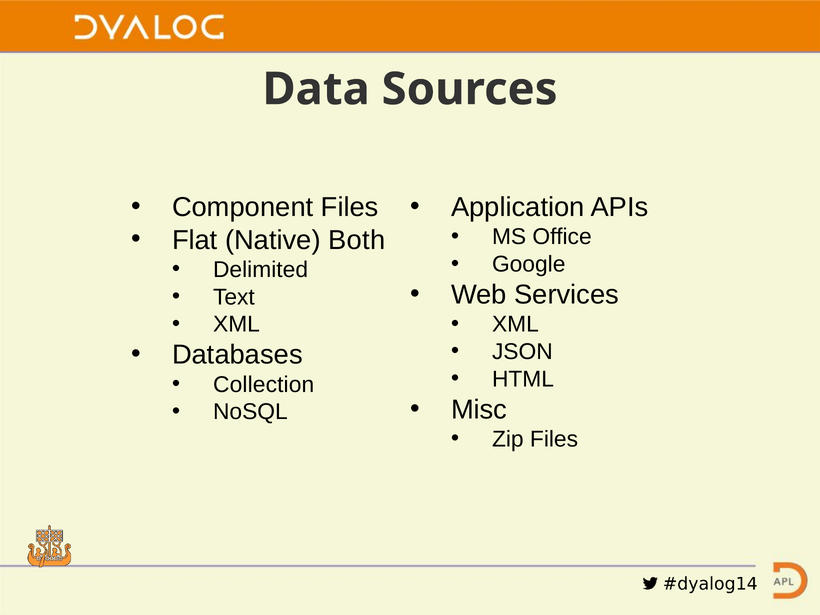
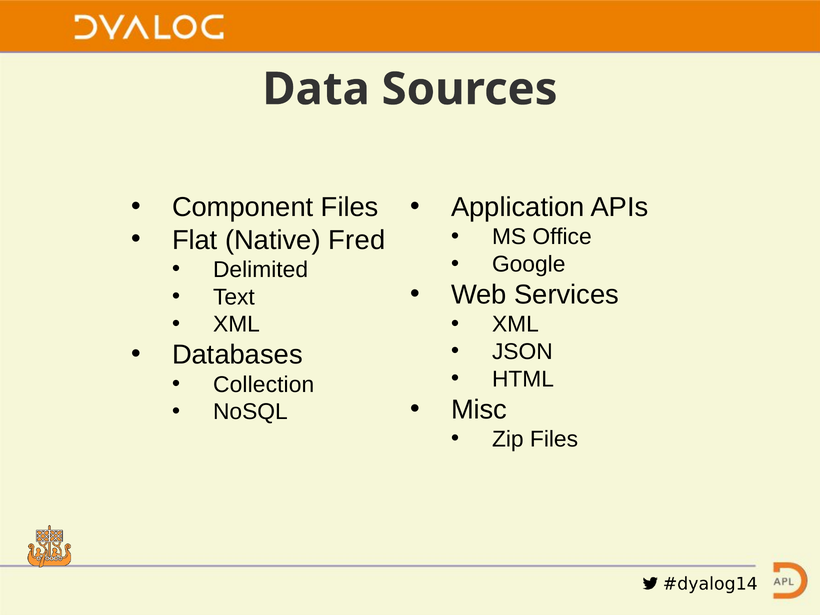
Both: Both -> Fred
